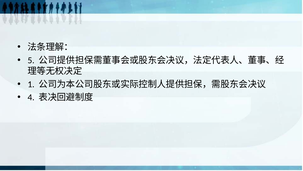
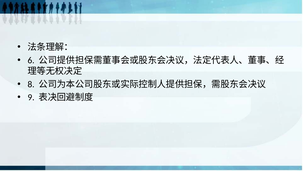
5: 5 -> 6
1: 1 -> 8
4: 4 -> 9
